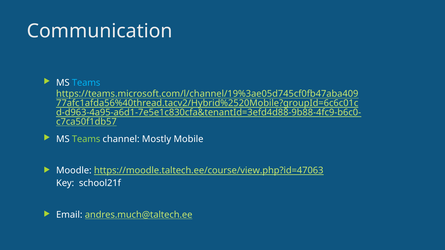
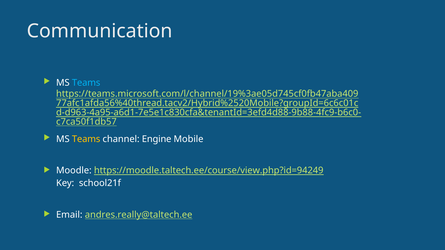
Teams at (86, 139) colour: light green -> yellow
Mostly: Mostly -> Engine
https://moodle.taltech.ee/course/view.php?id=47063: https://moodle.taltech.ee/course/view.php?id=47063 -> https://moodle.taltech.ee/course/view.php?id=94249
andres.much@taltech.ee: andres.much@taltech.ee -> andres.really@taltech.ee
